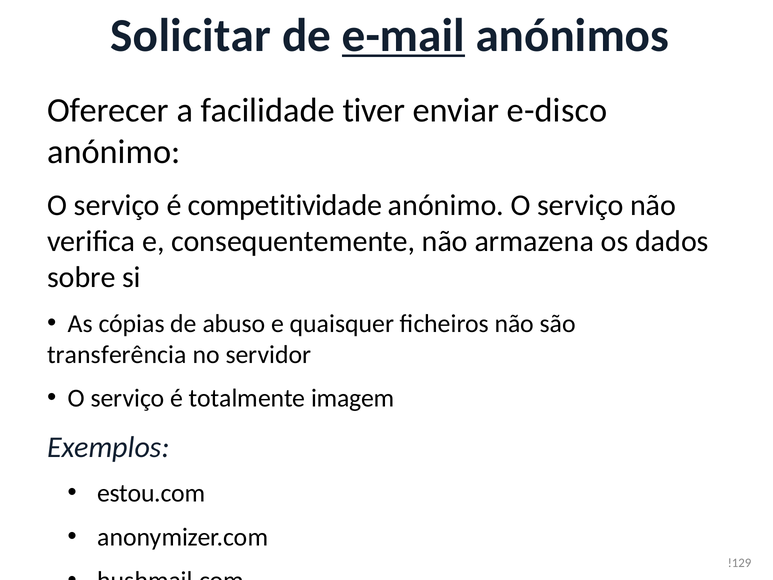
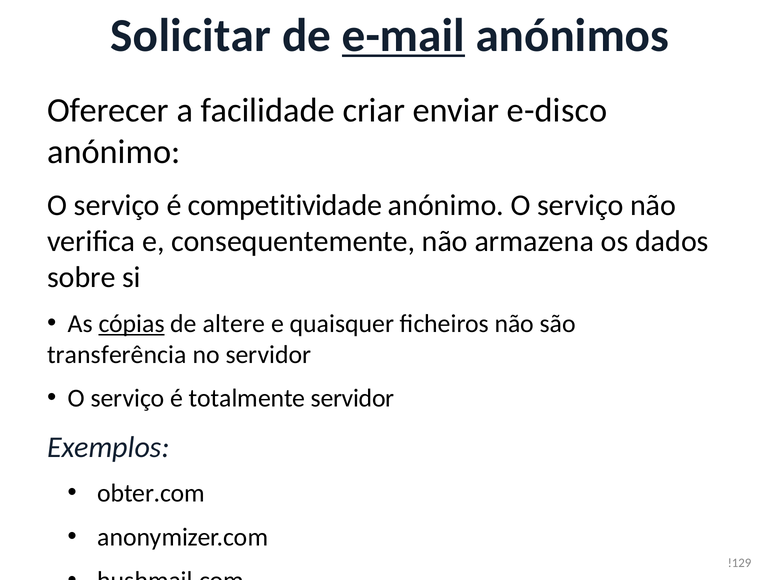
tiver: tiver -> criar
cópias underline: none -> present
abuso: abuso -> altere
totalmente imagem: imagem -> servidor
estou.com: estou.com -> obter.com
